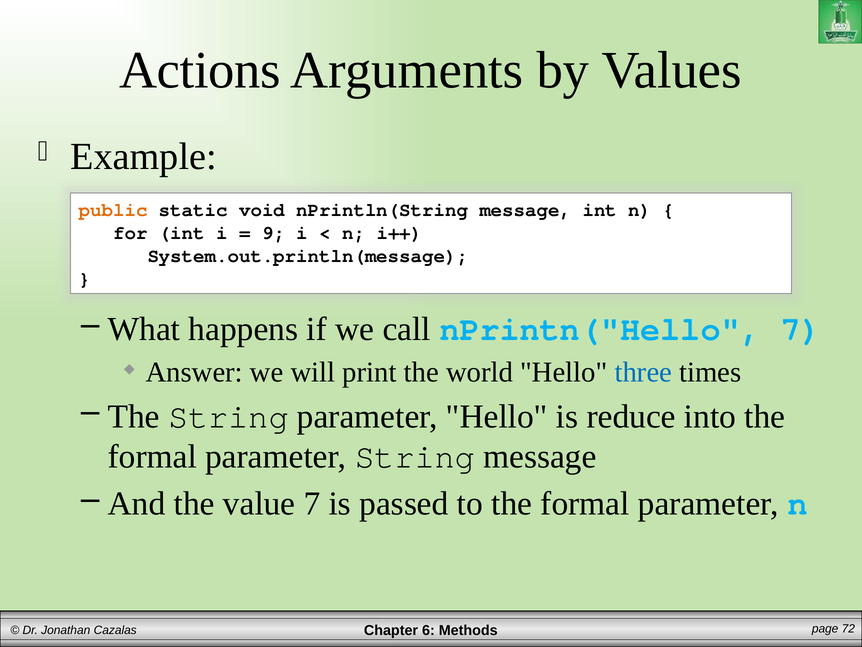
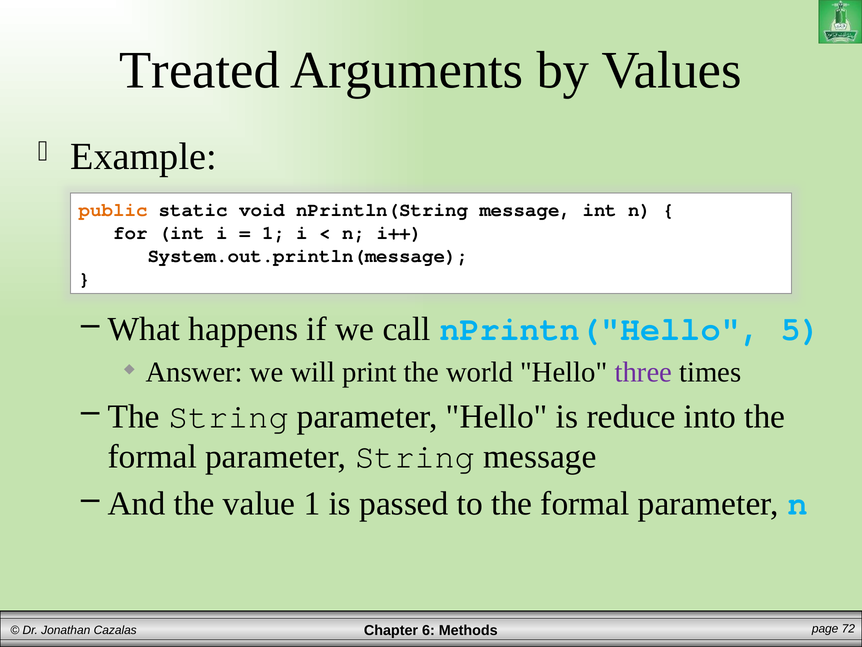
Actions: Actions -> Treated
9 at (274, 233): 9 -> 1
nPrintn("Hello 7: 7 -> 5
three colour: blue -> purple
value 7: 7 -> 1
